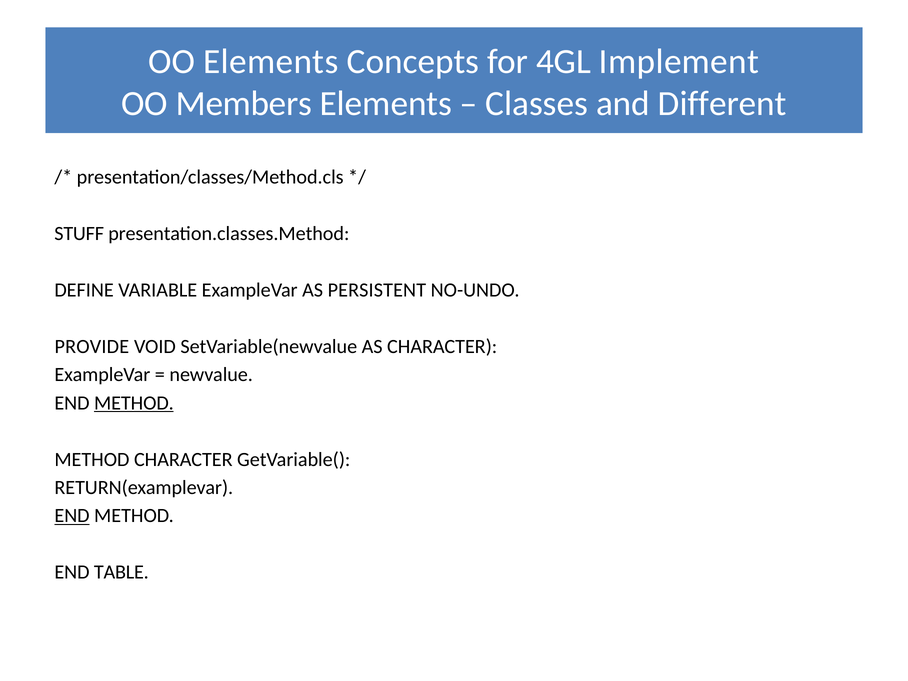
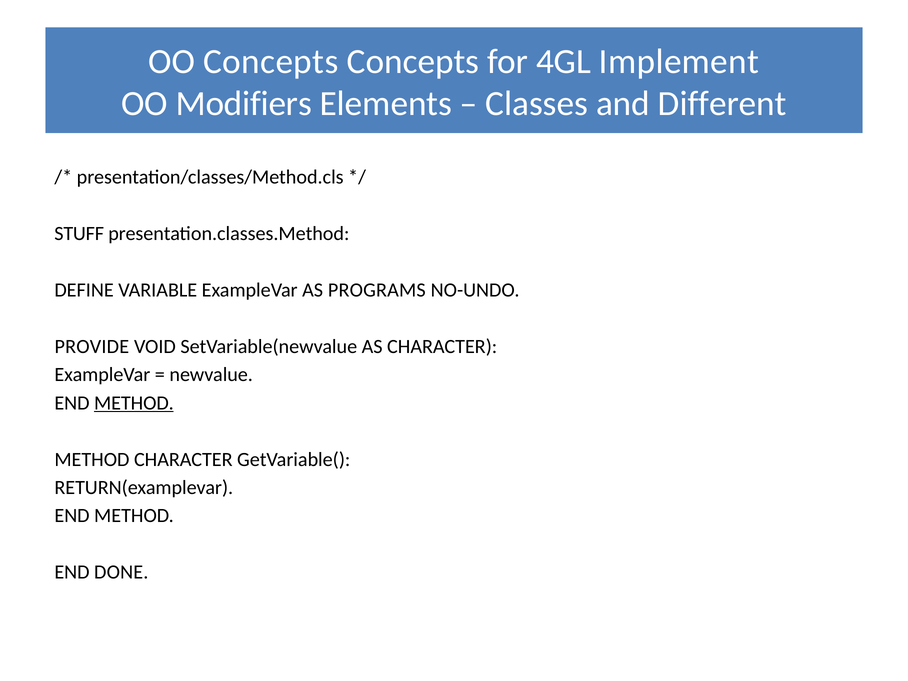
OO Elements: Elements -> Concepts
Members: Members -> Modifiers
PERSISTENT: PERSISTENT -> PROGRAMS
END at (72, 516) underline: present -> none
TABLE: TABLE -> DONE
